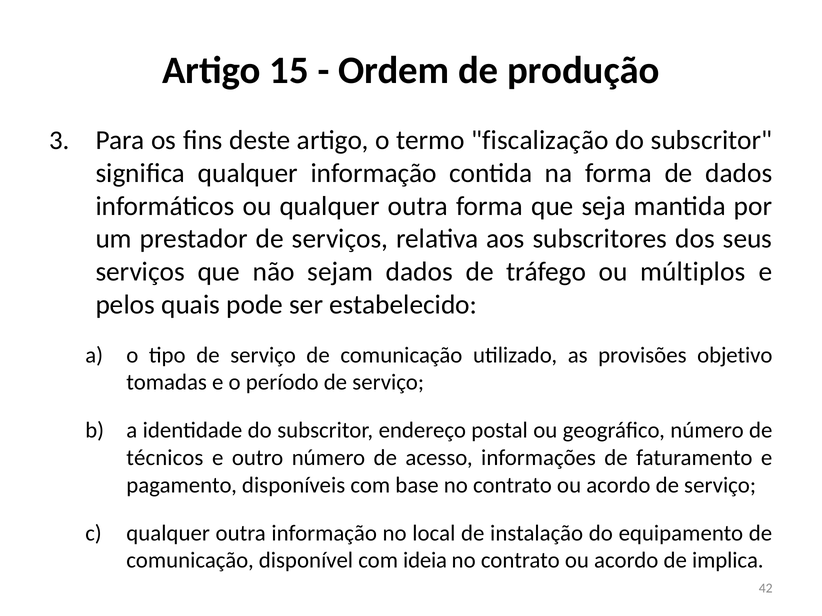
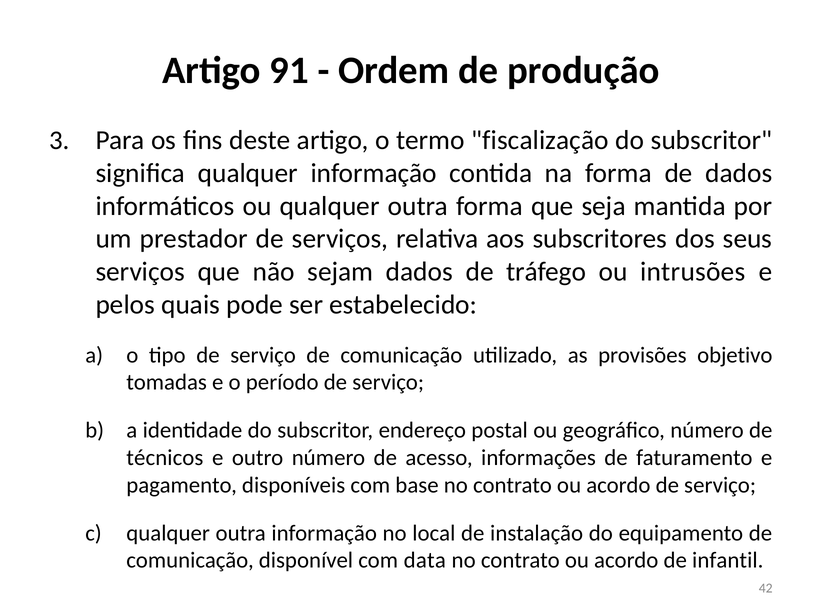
15: 15 -> 91
múltiplos: múltiplos -> intrusões
ideia: ideia -> data
implica: implica -> infantil
